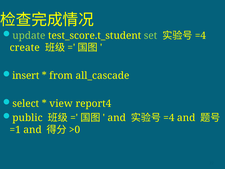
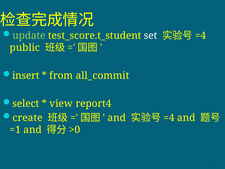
set colour: light green -> white
create: create -> public
all_cascade: all_cascade -> all_commit
public: public -> create
